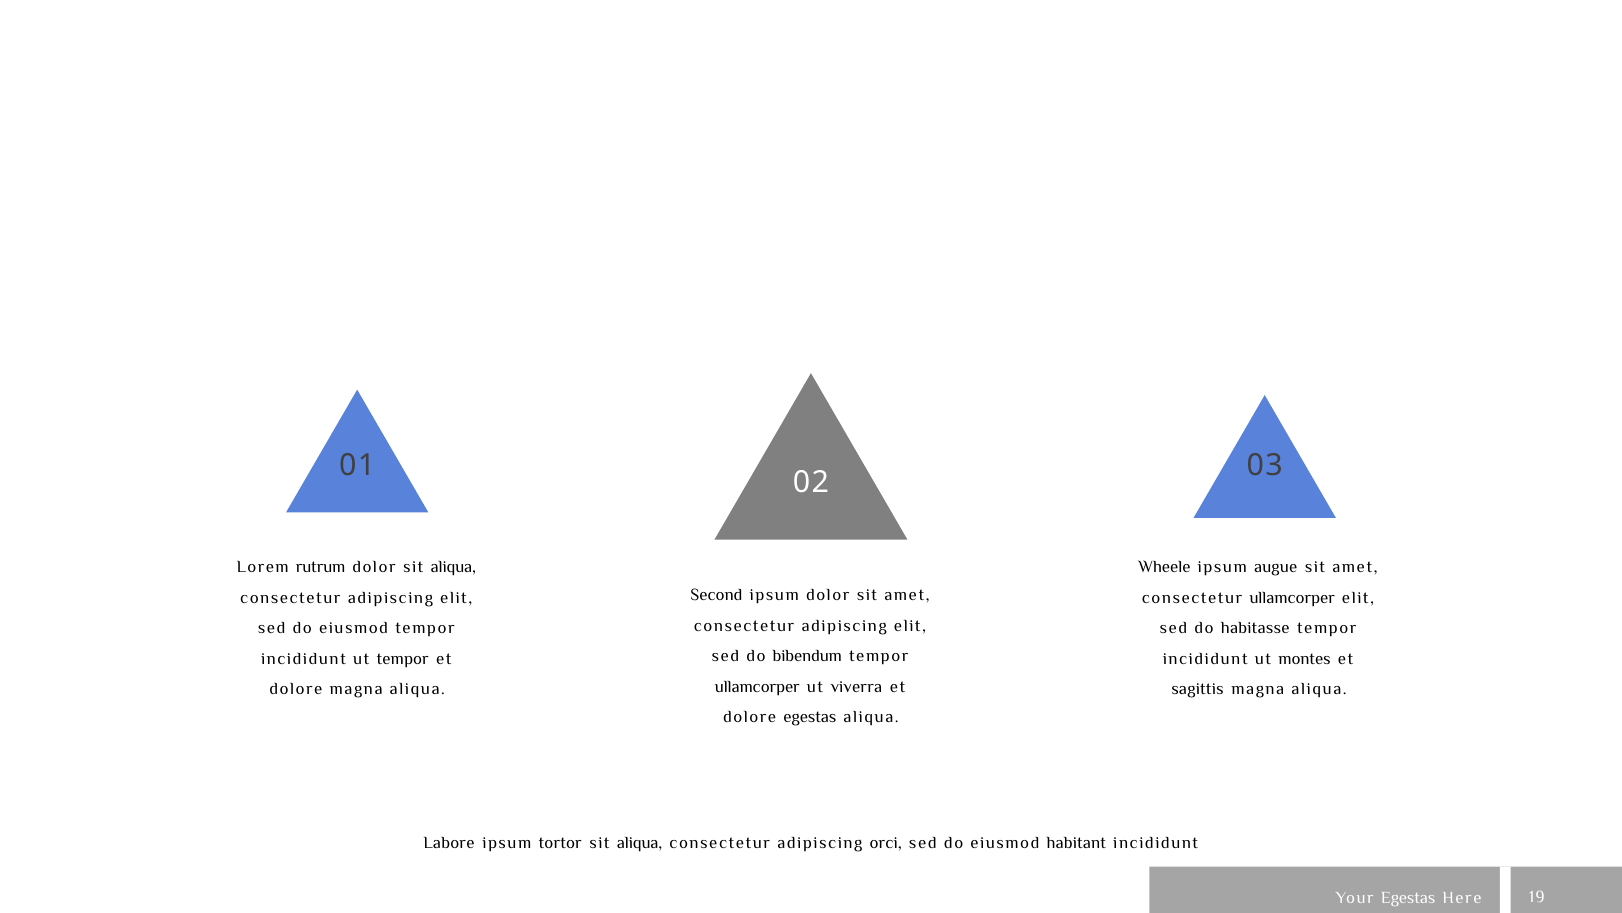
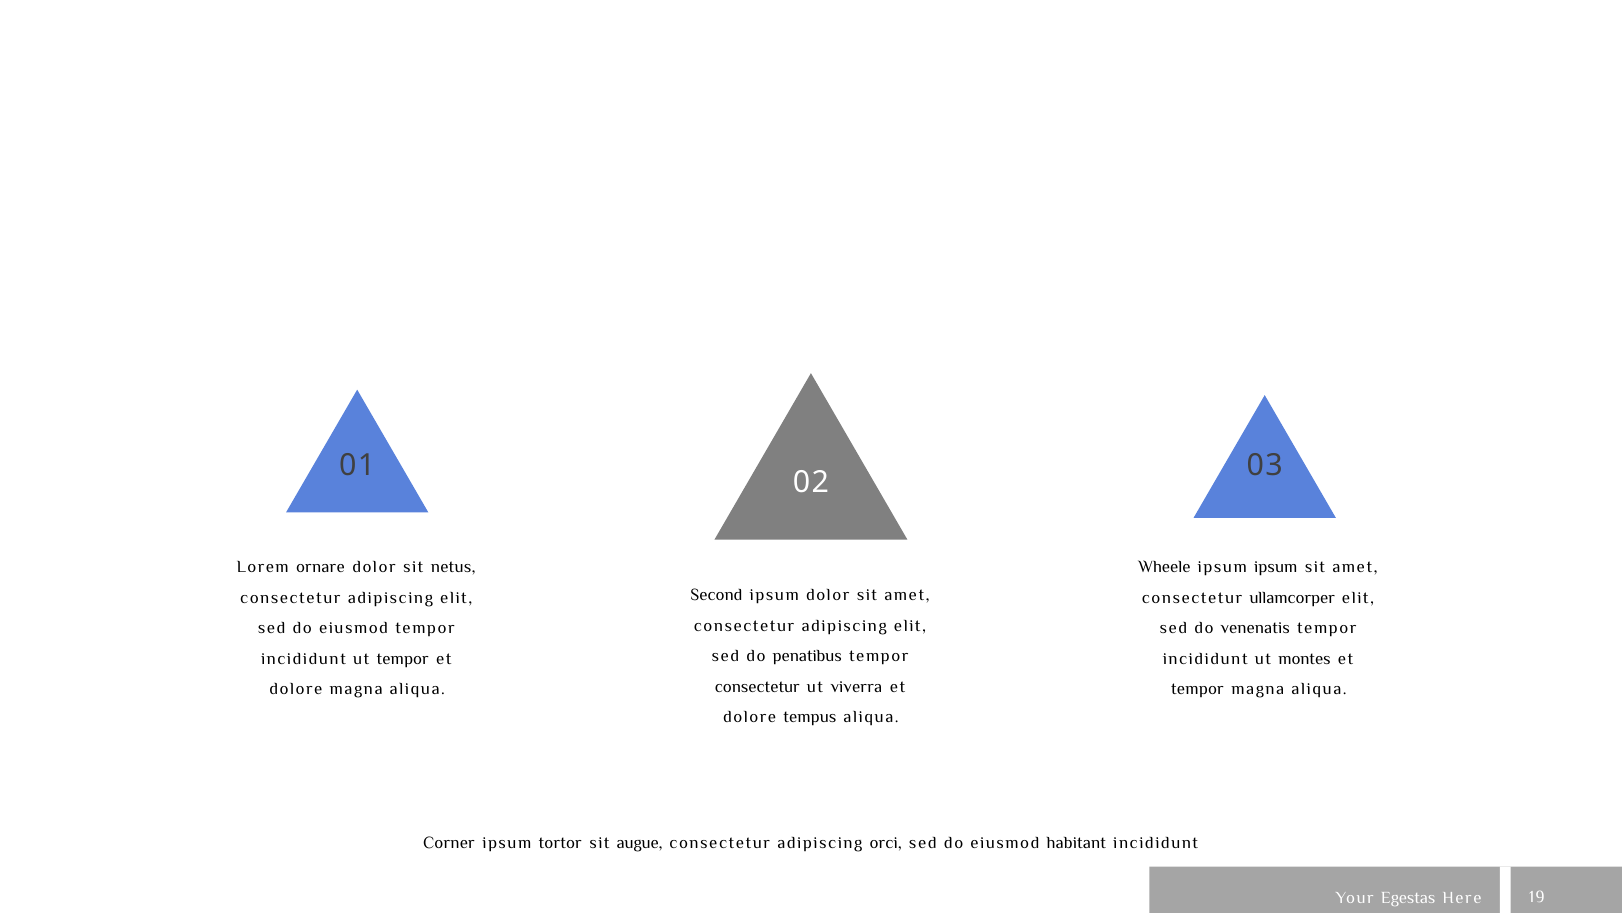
rutrum: rutrum -> ornare
dolor sit aliqua: aliqua -> netus
ipsum augue: augue -> ipsum
habitasse: habitasse -> venenatis
bibendum: bibendum -> penatibus
ullamcorper at (757, 686): ullamcorper -> consectetur
sagittis at (1197, 689): sagittis -> tempor
dolore egestas: egestas -> tempus
Labore: Labore -> Corner
aliqua at (640, 842): aliqua -> augue
